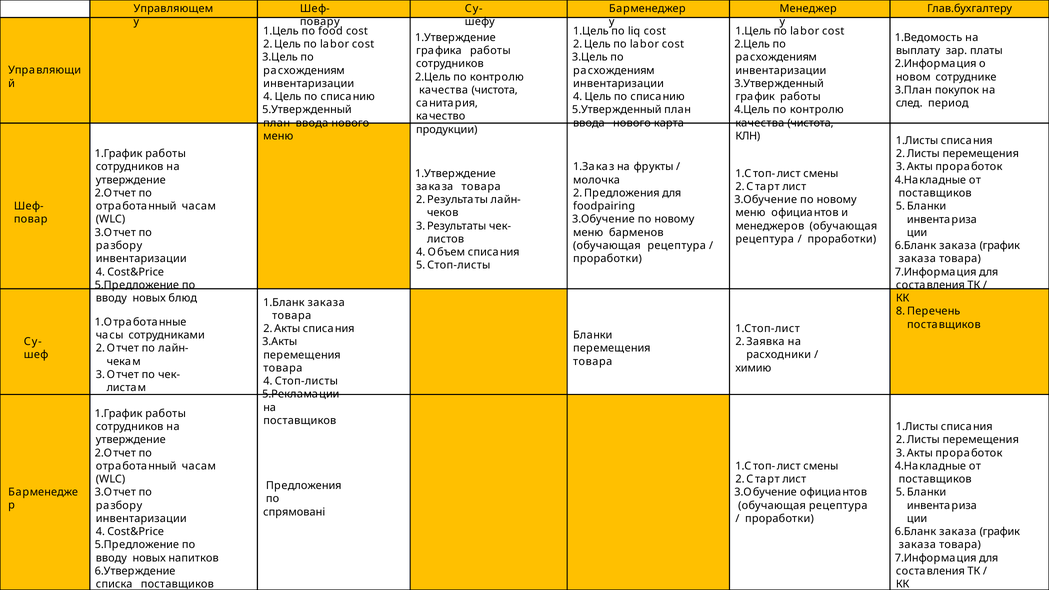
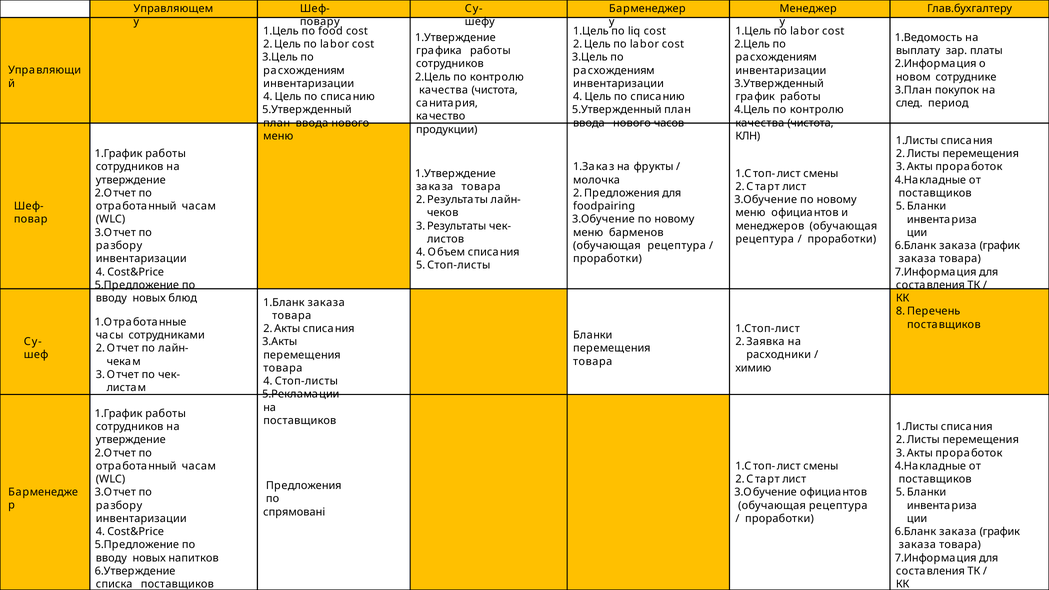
карта: карта -> часов
